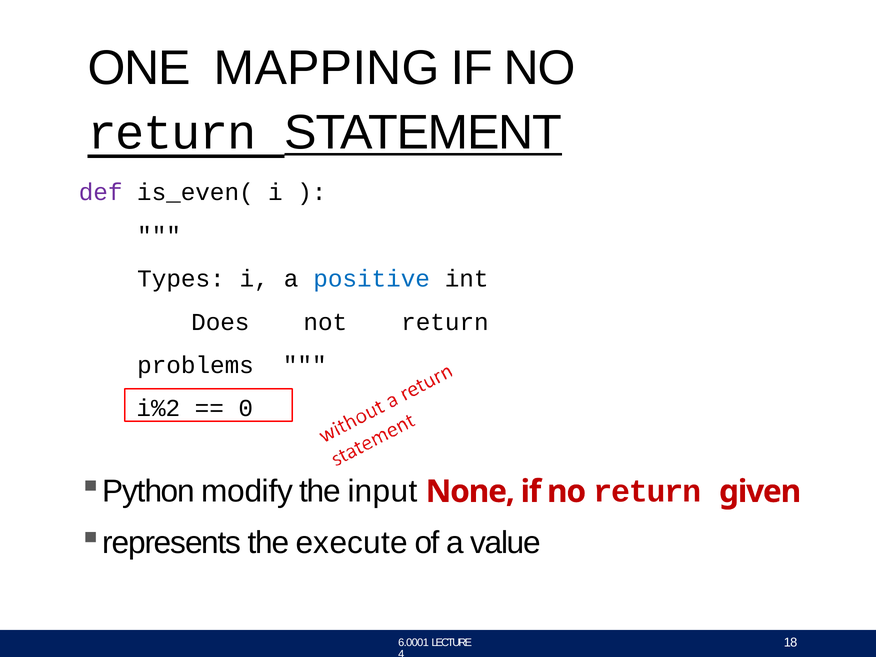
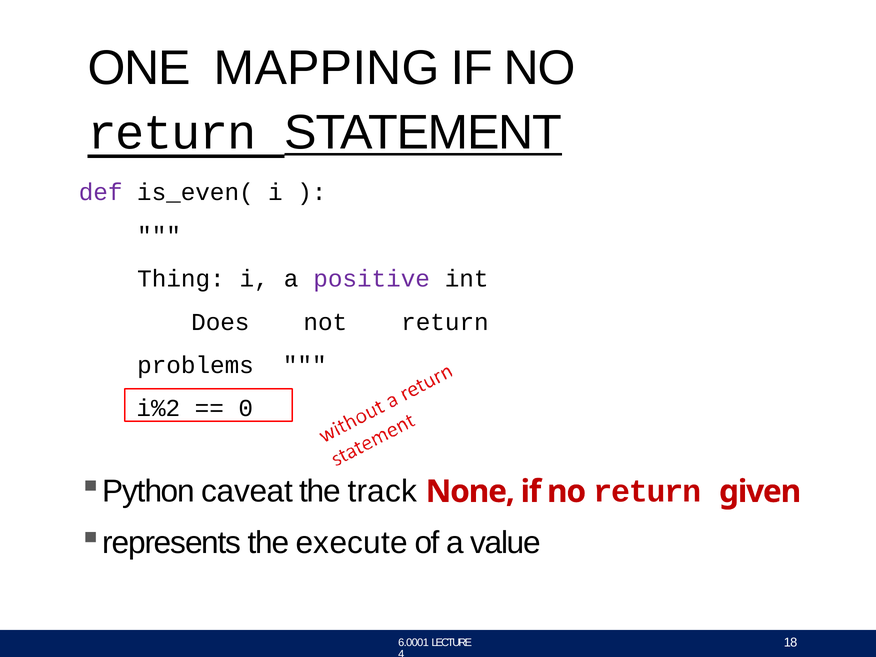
Types: Types -> Thing
positive colour: blue -> purple
modify: modify -> caveat
input: input -> track
